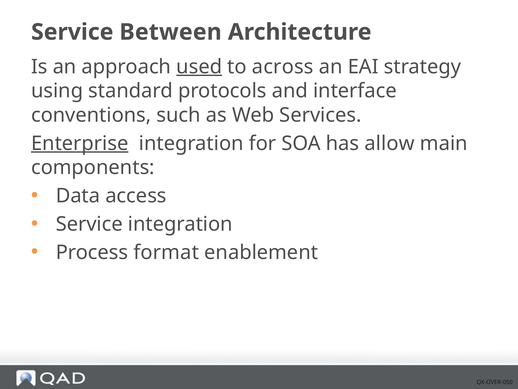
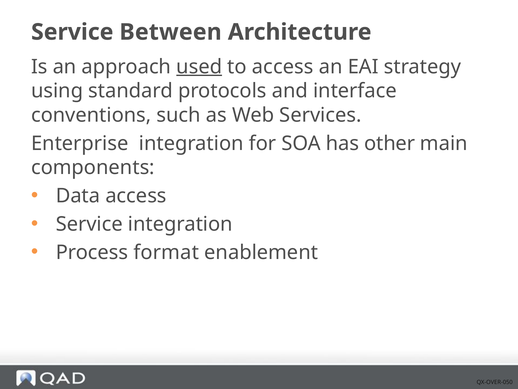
to across: across -> access
Enterprise underline: present -> none
allow: allow -> other
